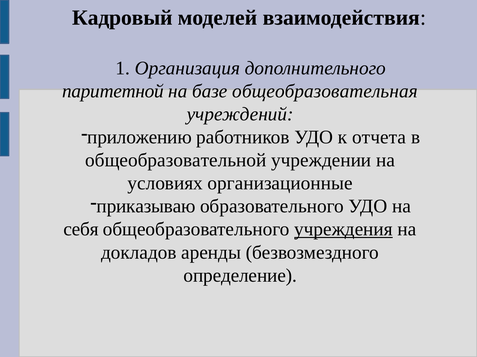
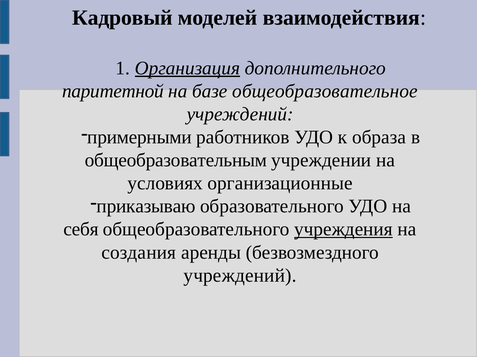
Организация underline: none -> present
общеобразовательная: общеобразовательная -> общеобразовательное
приложению: приложению -> примерными
отчета: отчета -> образа
общеобразовательной: общеобразовательной -> общеобразовательным
докладов: докладов -> создания
определение at (240, 276): определение -> учреждений
